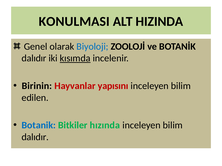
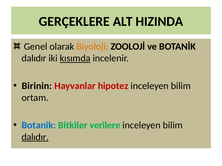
KONULMASI: KONULMASI -> GERÇEKLERE
Biyoloji colour: blue -> orange
yapısını: yapısını -> hipotez
edilen: edilen -> ortam
hızında: hızında -> verilere
dalıdır at (35, 137) underline: none -> present
